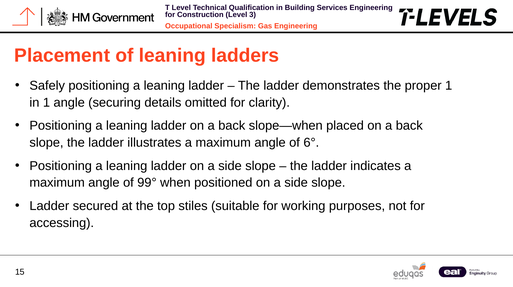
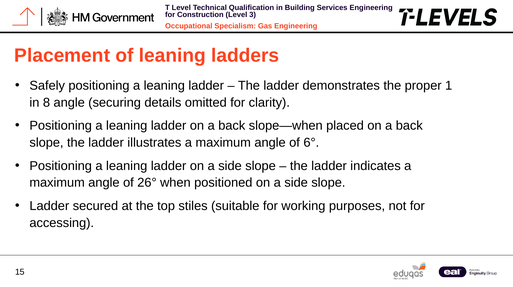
in 1: 1 -> 8
99°: 99° -> 26°
